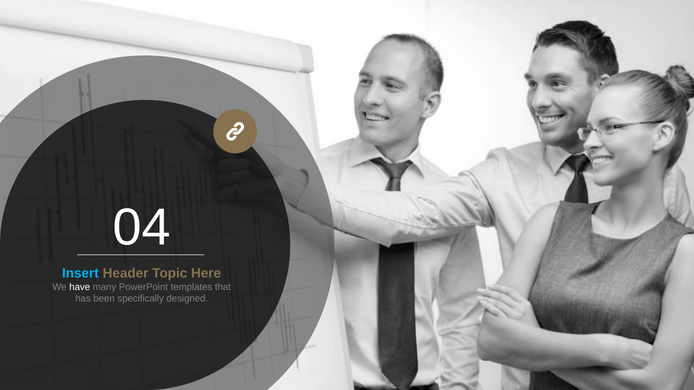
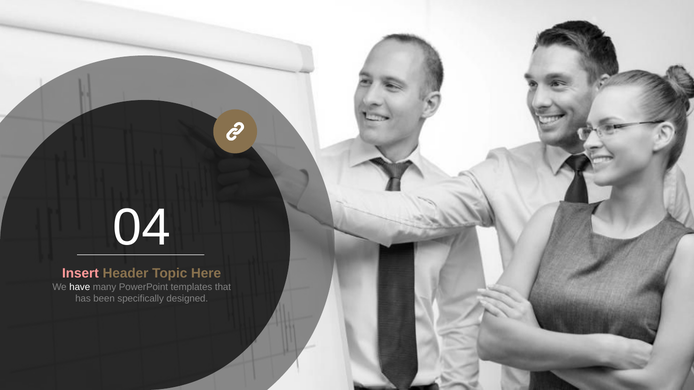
Insert colour: light blue -> pink
